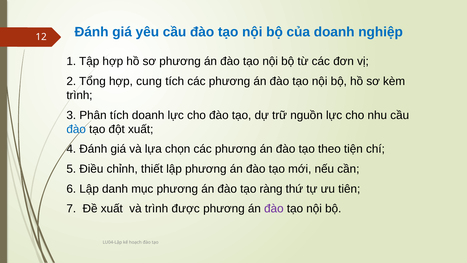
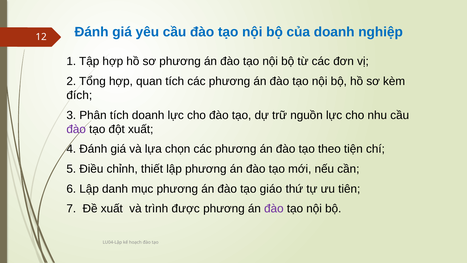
cung: cung -> quan
trình at (79, 95): trình -> đích
đào at (76, 129) colour: blue -> purple
ràng: ràng -> giáo
